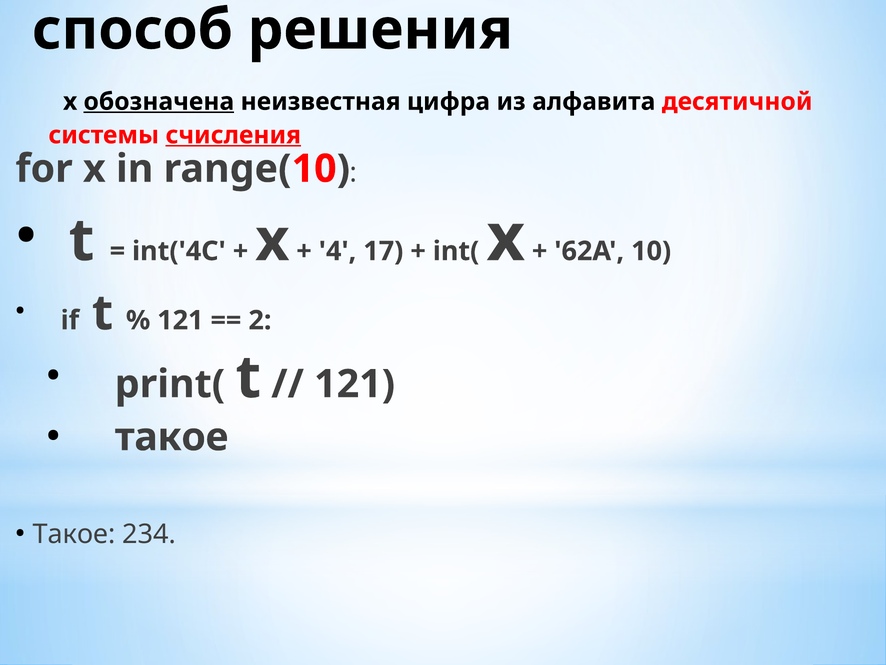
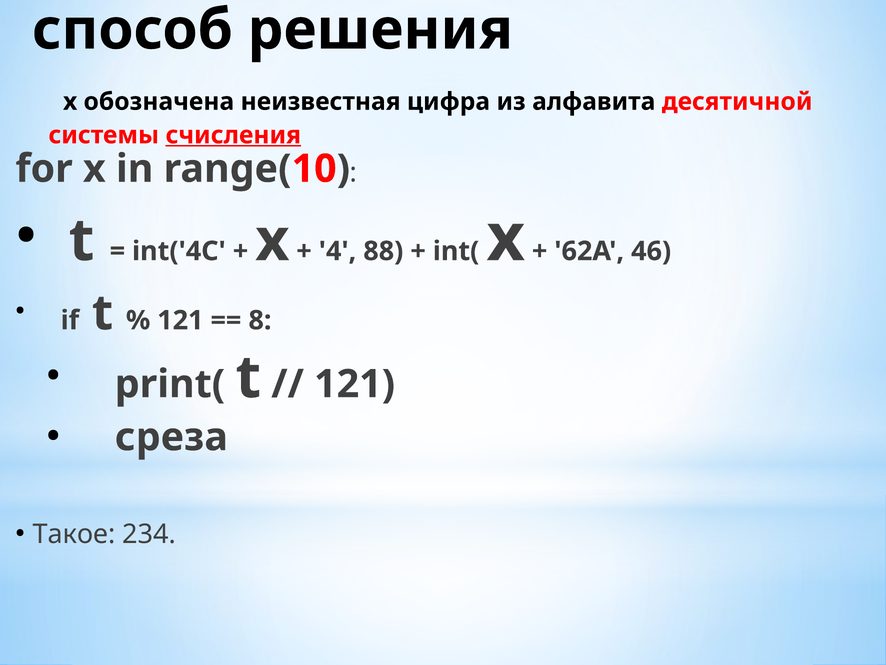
обозначена underline: present -> none
17: 17 -> 88
10: 10 -> 46
2: 2 -> 8
такое at (172, 437): такое -> среза
